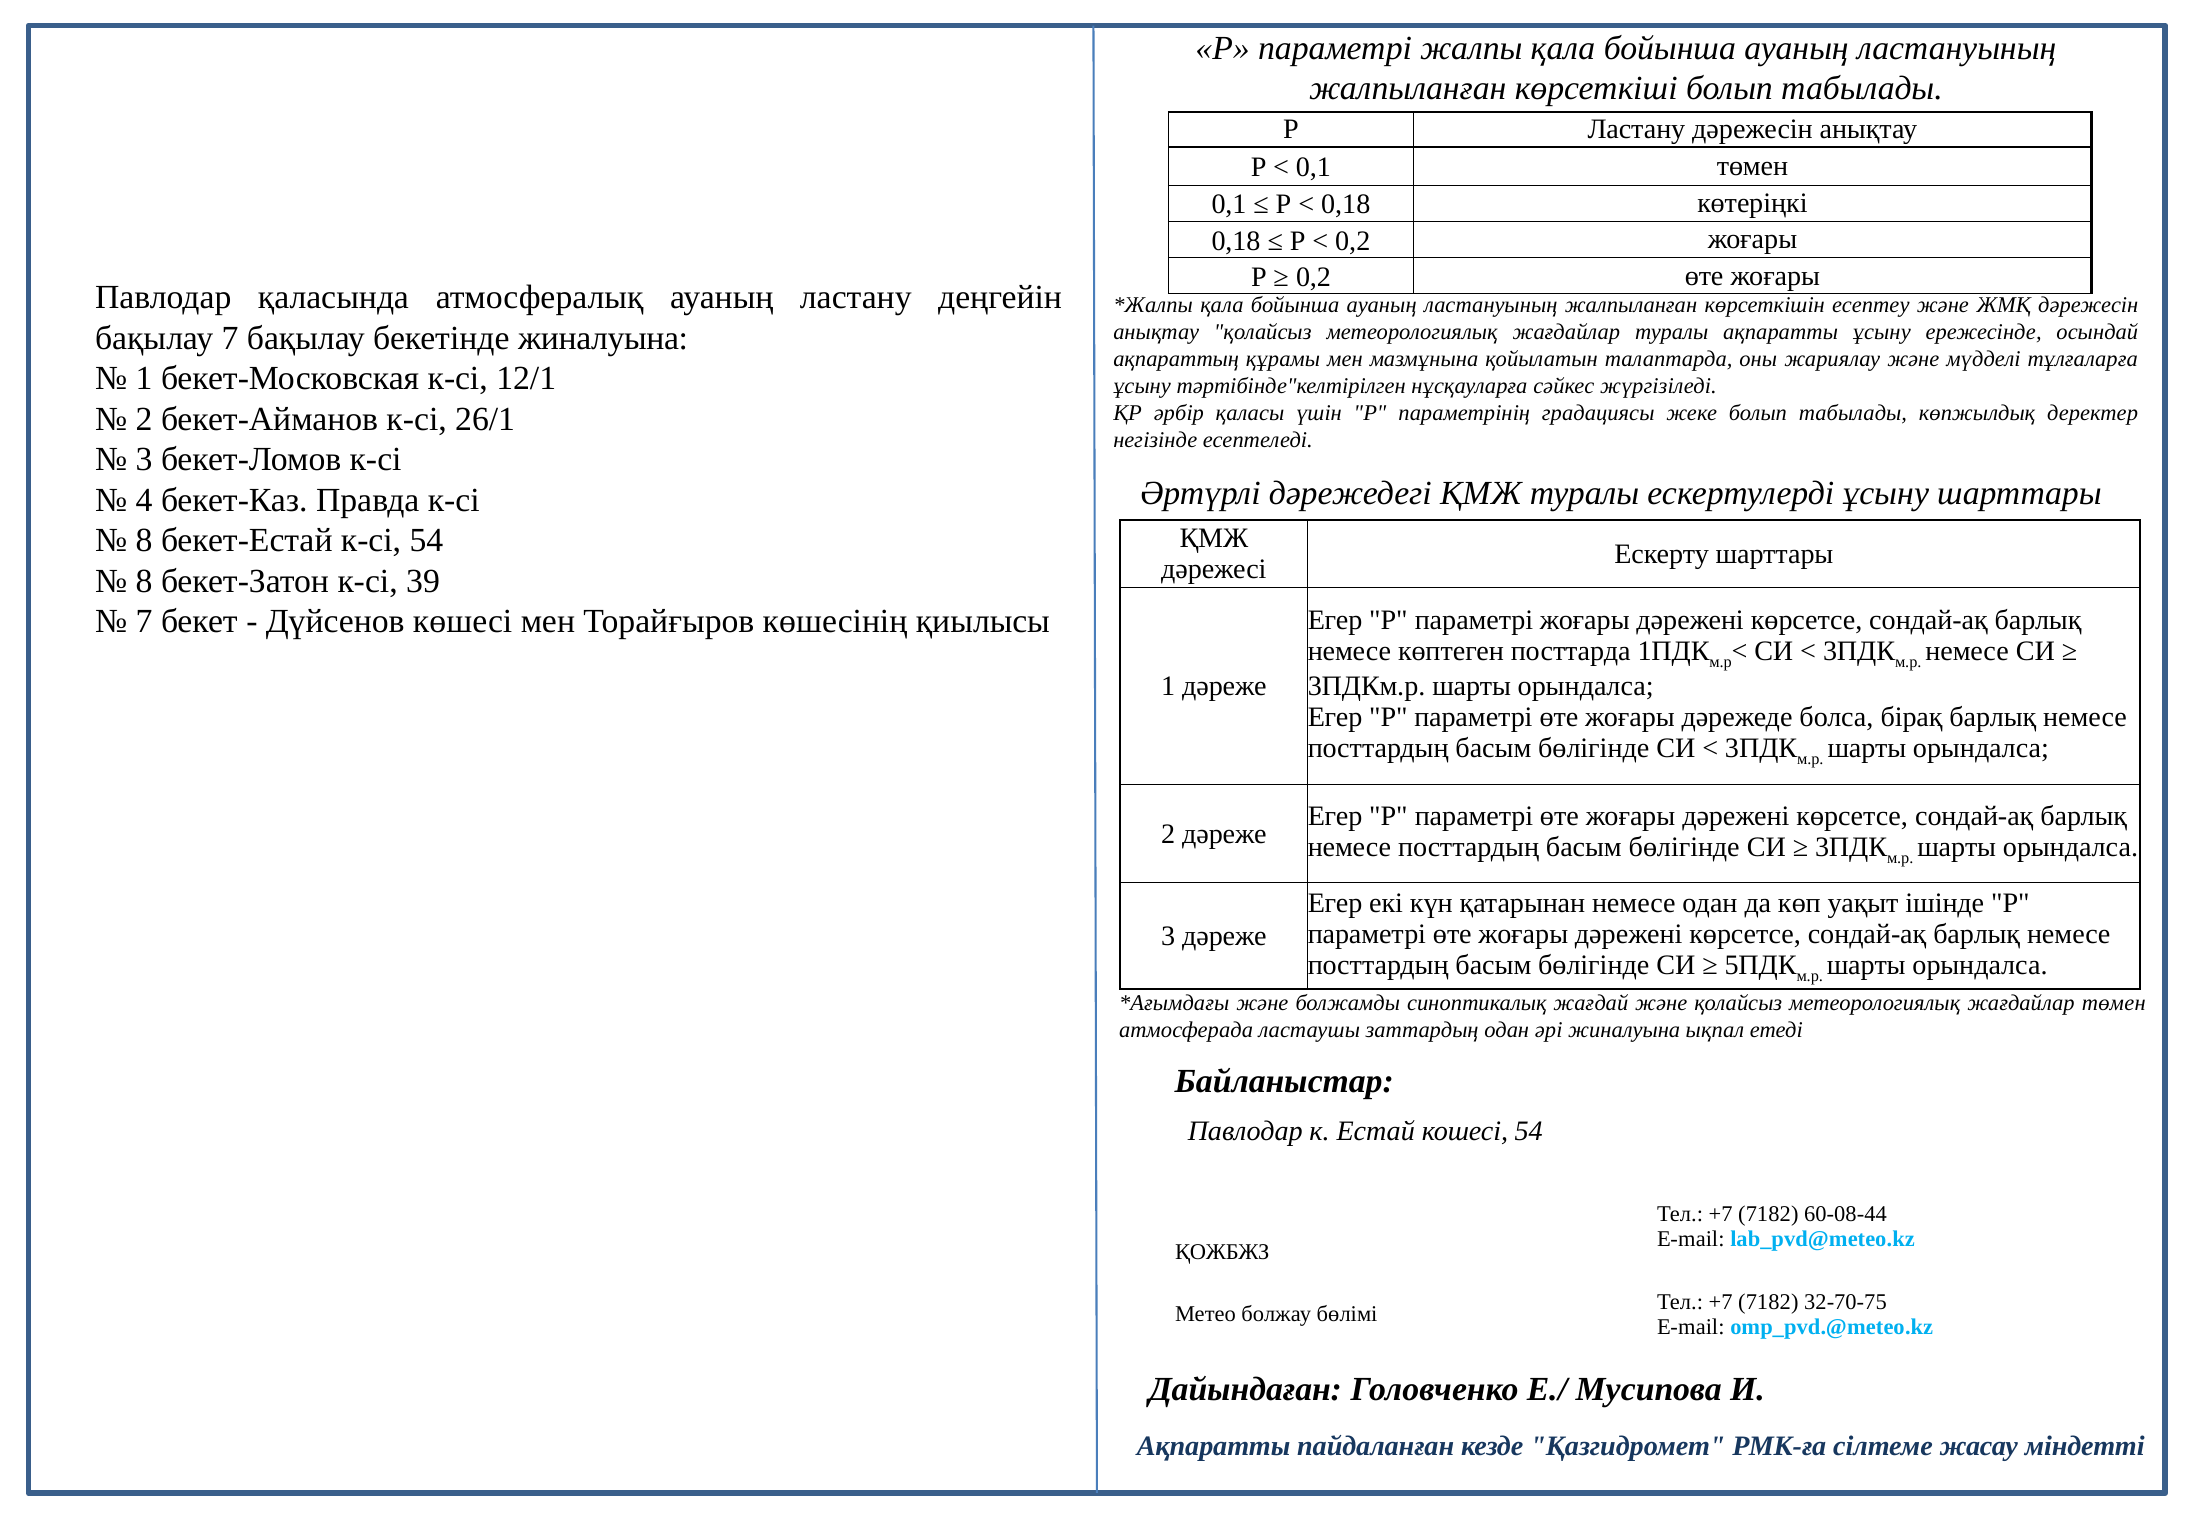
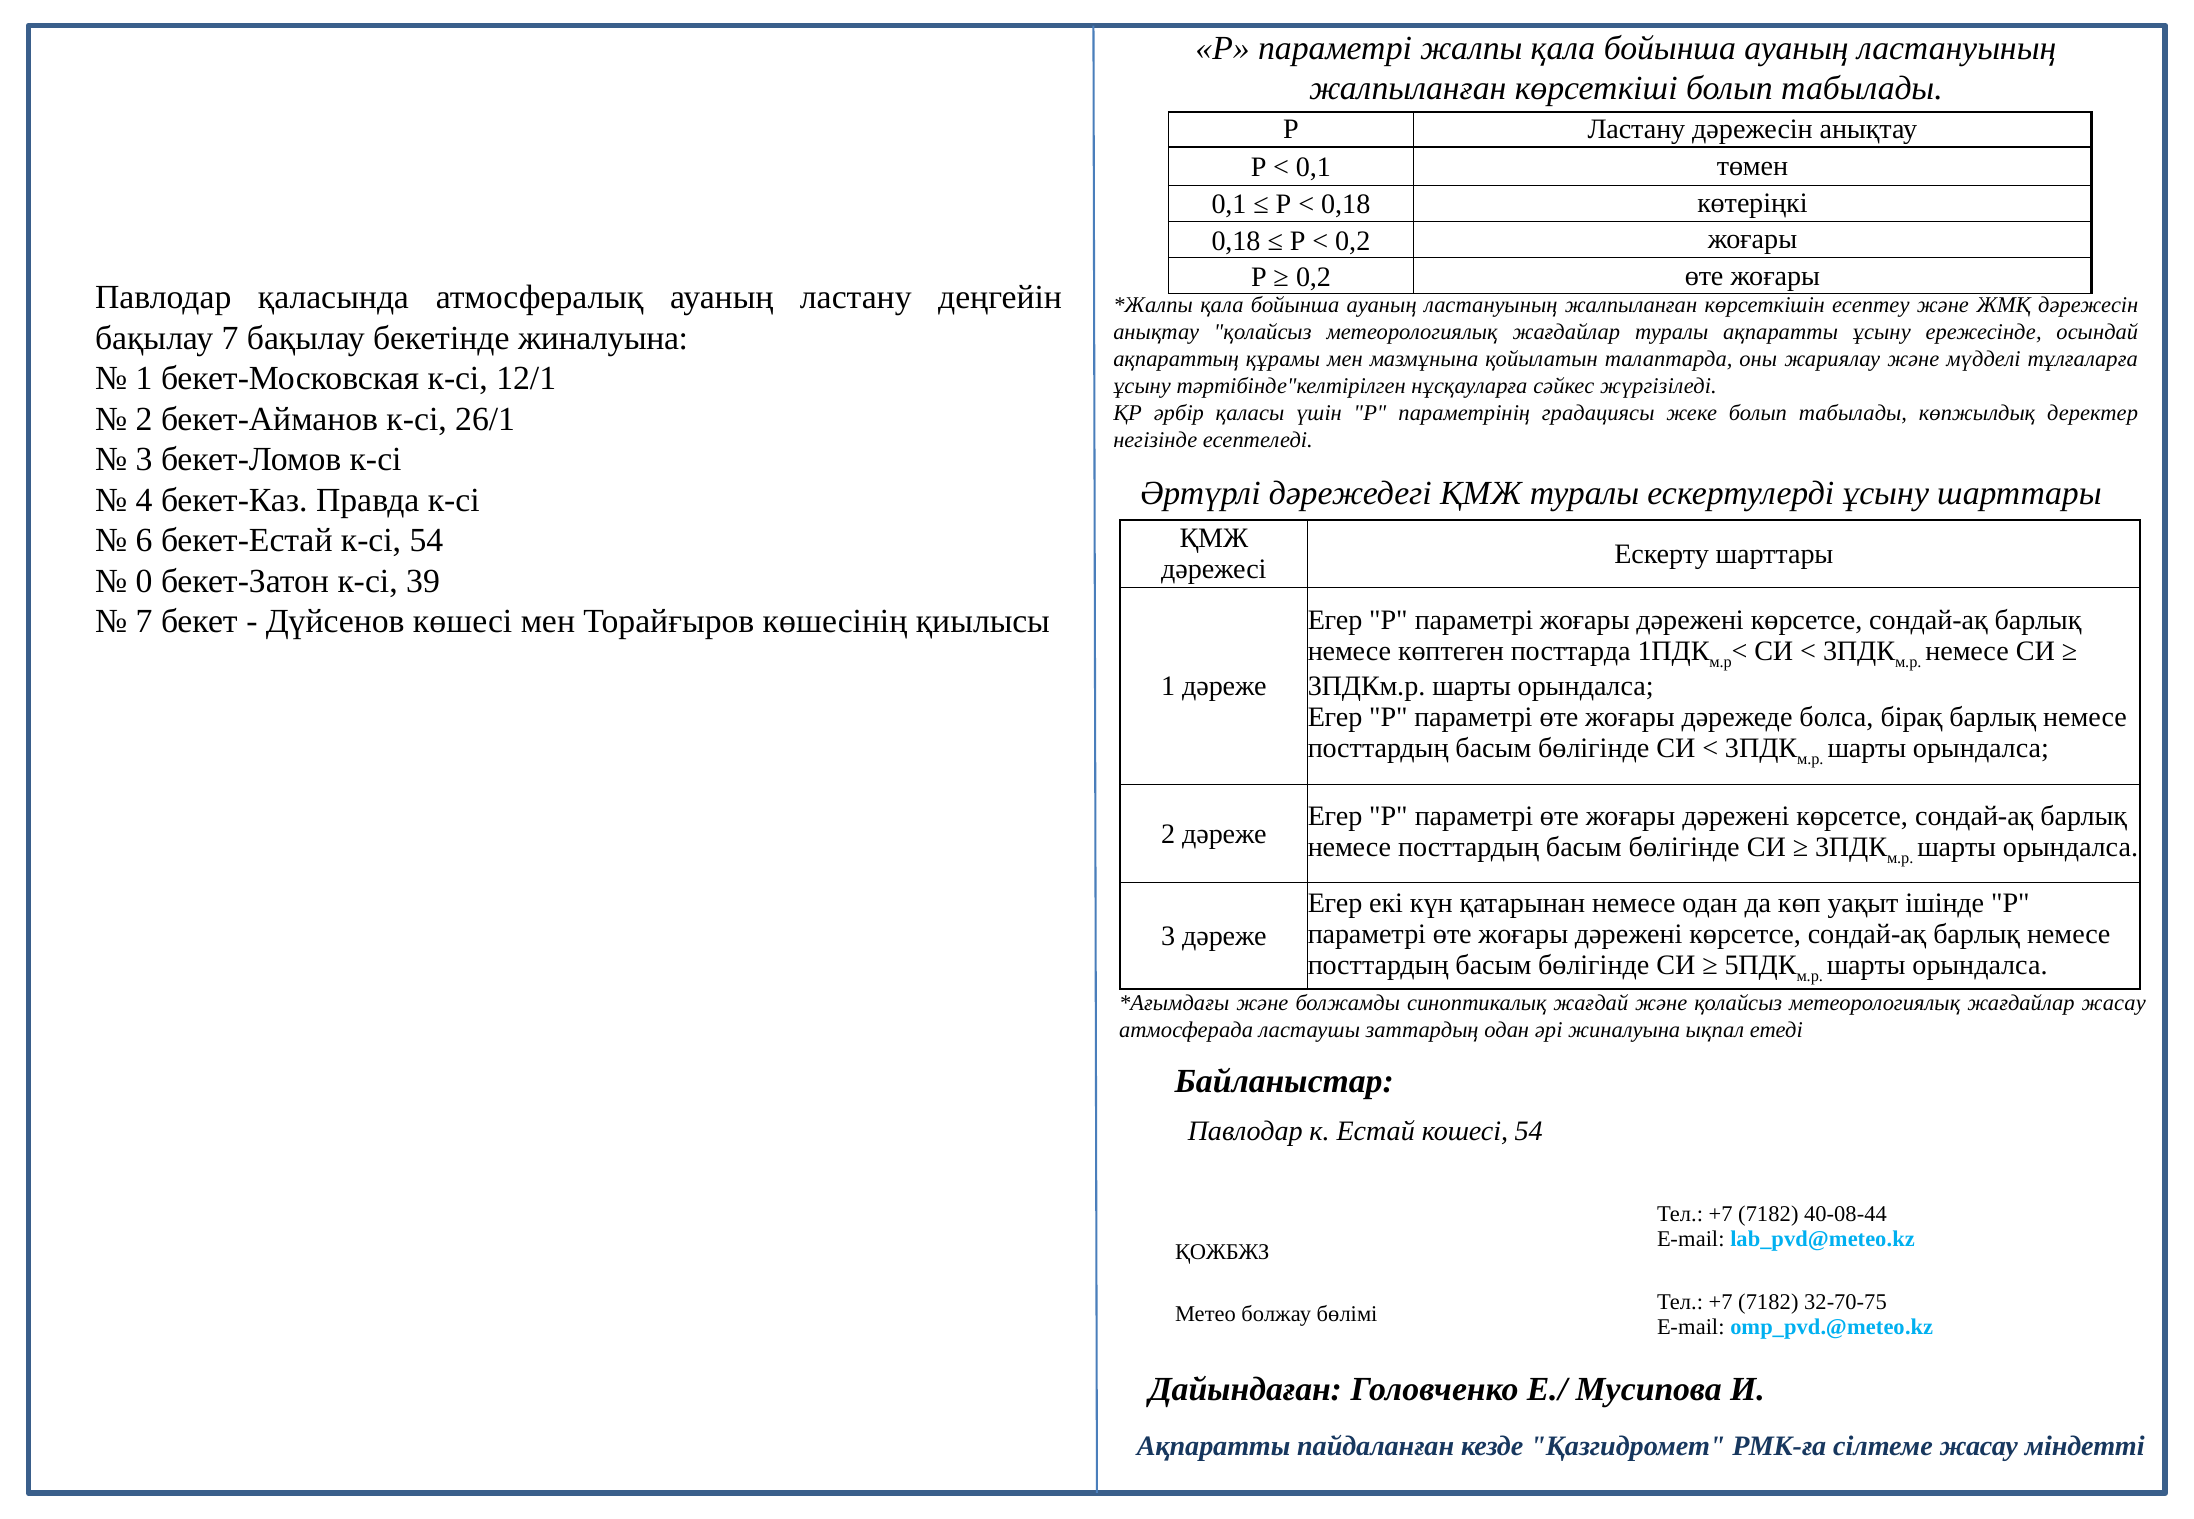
8 at (144, 541): 8 -> 6
8 at (144, 581): 8 -> 0
жағдайлар төмен: төмен -> жасау
60-08-44: 60-08-44 -> 40-08-44
